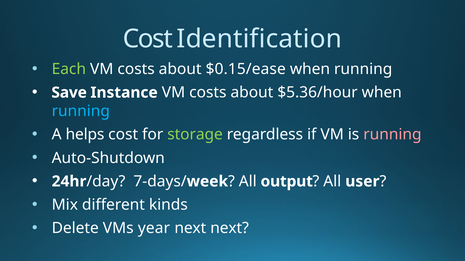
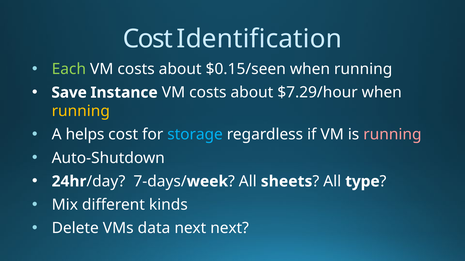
$0.15/ease: $0.15/ease -> $0.15/seen
$5.36/hour: $5.36/hour -> $7.29/hour
running at (81, 111) colour: light blue -> yellow
storage colour: light green -> light blue
output: output -> sheets
user: user -> type
year: year -> data
